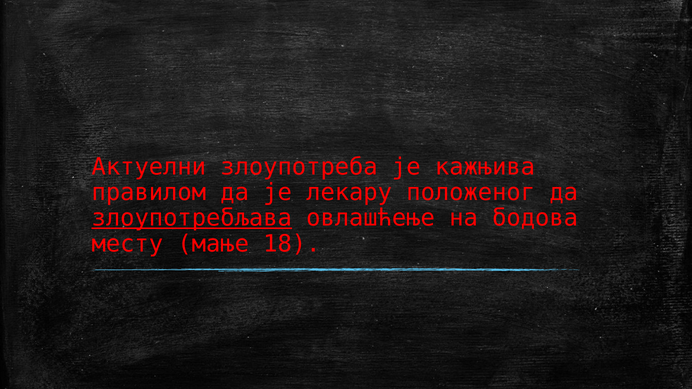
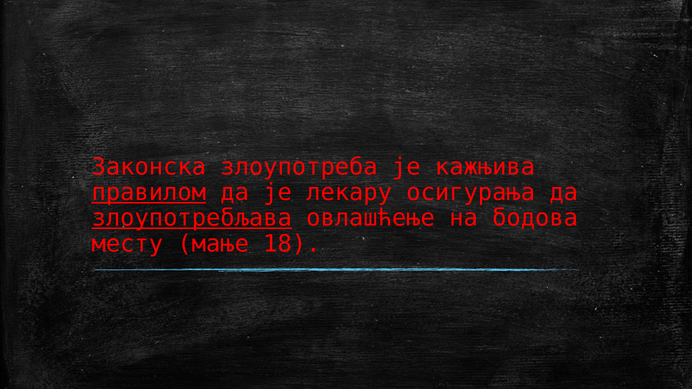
Актуелни: Актуелни -> Законска
правилом underline: none -> present
положеног: положеног -> осигурања
